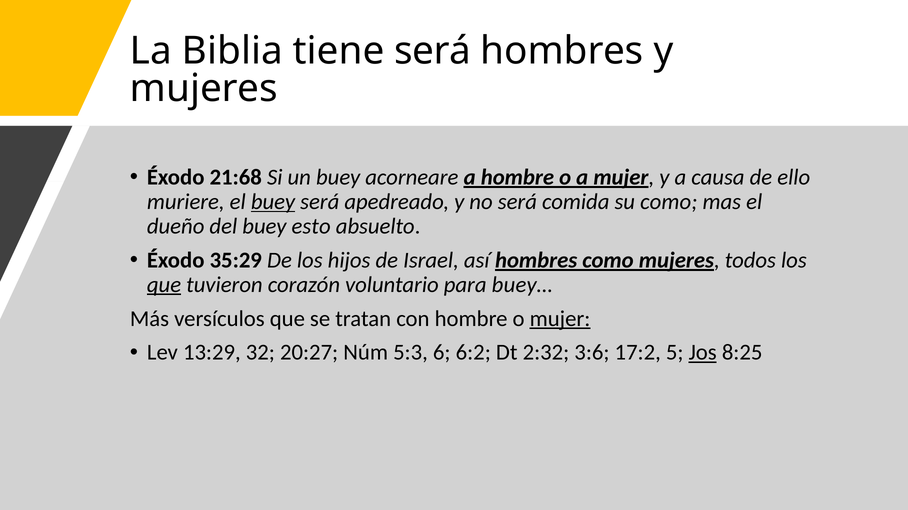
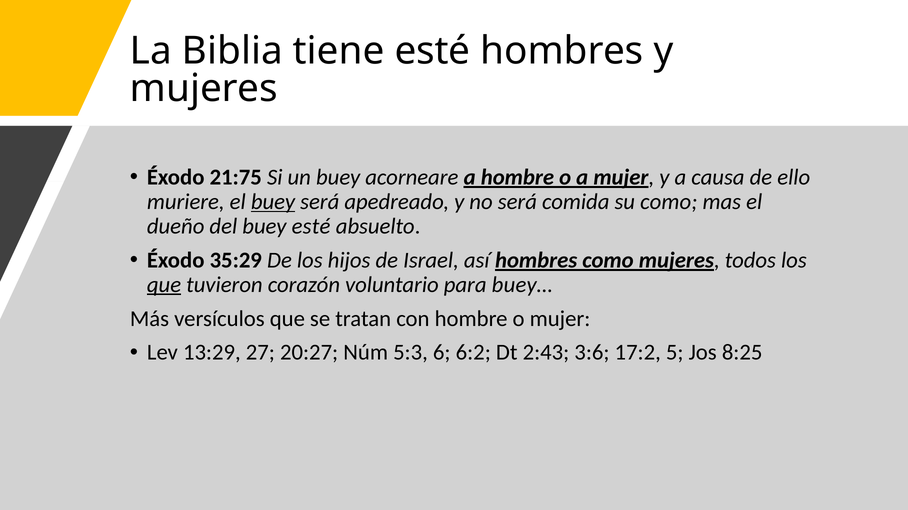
tiene será: será -> esté
21:68: 21:68 -> 21:75
buey esto: esto -> esté
mujer at (560, 319) underline: present -> none
32: 32 -> 27
2:32: 2:32 -> 2:43
Jos underline: present -> none
